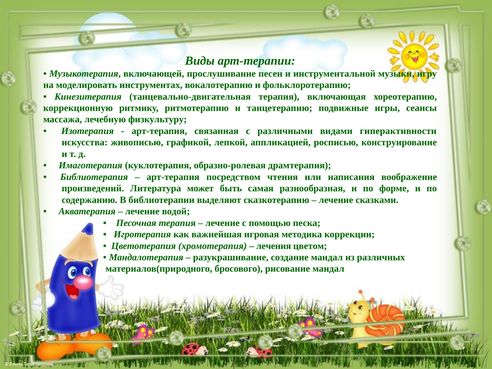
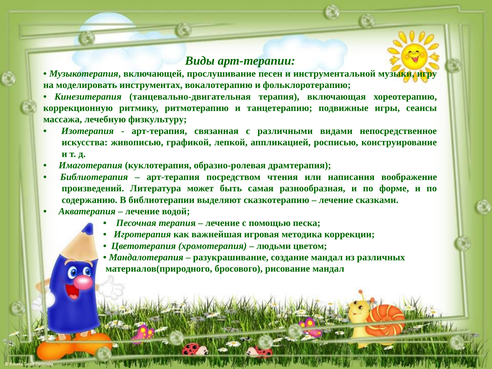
гиперактивности: гиперактивности -> непосредственное
лечения: лечения -> людьми
